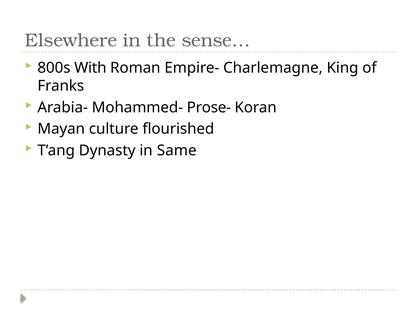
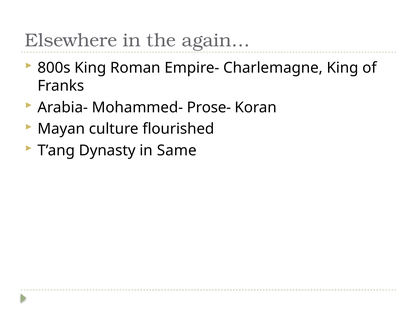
sense…: sense… -> again…
800s With: With -> King
